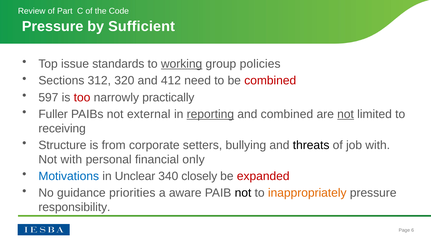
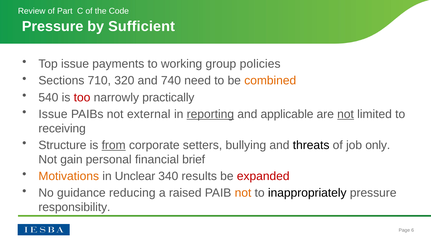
standards: standards -> payments
working underline: present -> none
312: 312 -> 710
412: 412 -> 740
combined at (270, 81) colour: red -> orange
597: 597 -> 540
Fuller at (53, 114): Fuller -> Issue
and combined: combined -> applicable
from underline: none -> present
job with: with -> only
Not with: with -> gain
only: only -> brief
Motivations colour: blue -> orange
closely: closely -> results
priorities: priorities -> reducing
aware: aware -> raised
not at (243, 193) colour: black -> orange
inappropriately colour: orange -> black
